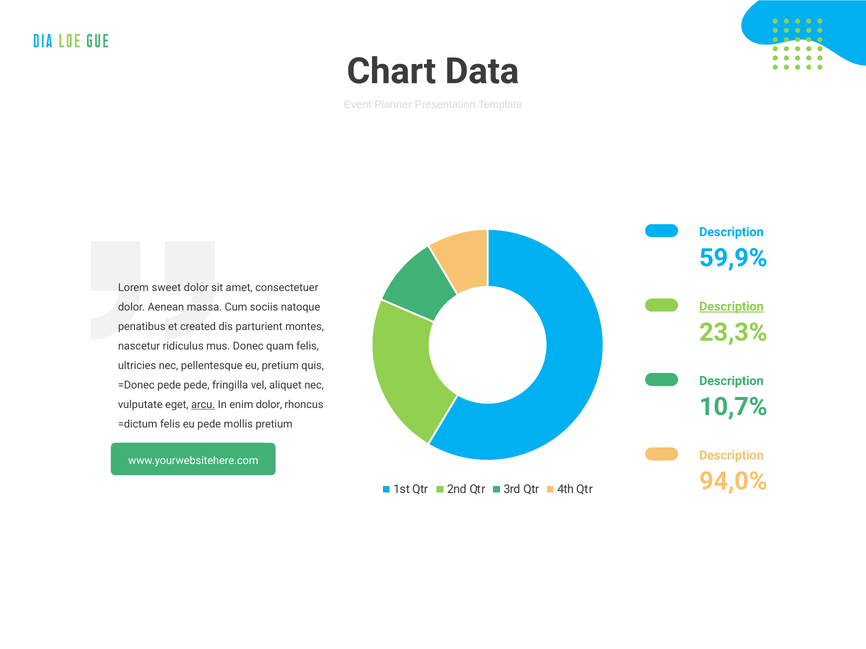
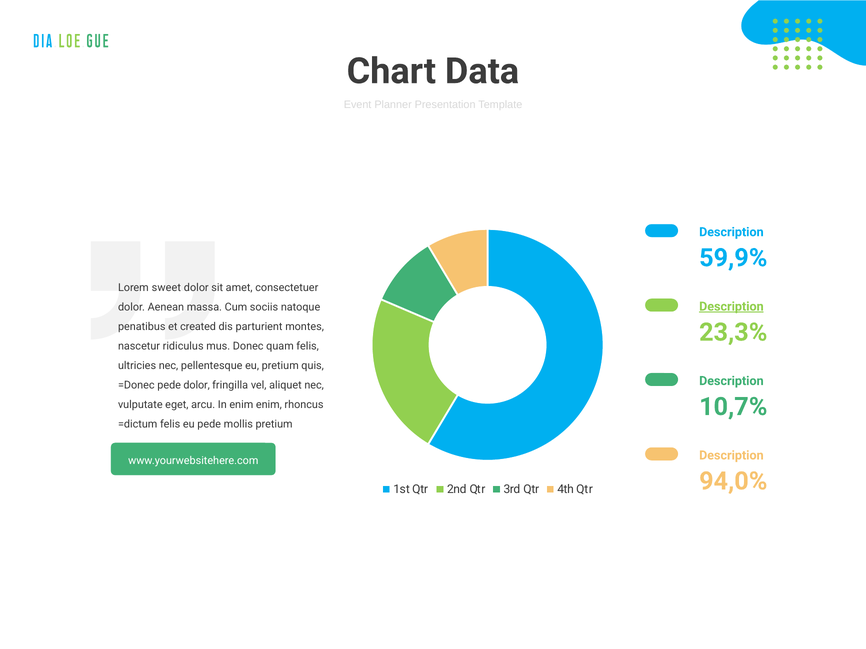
pede pede: pede -> dolor
arcu underline: present -> none
enim dolor: dolor -> enim
